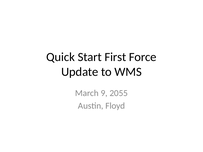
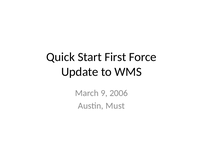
2055: 2055 -> 2006
Floyd: Floyd -> Must
